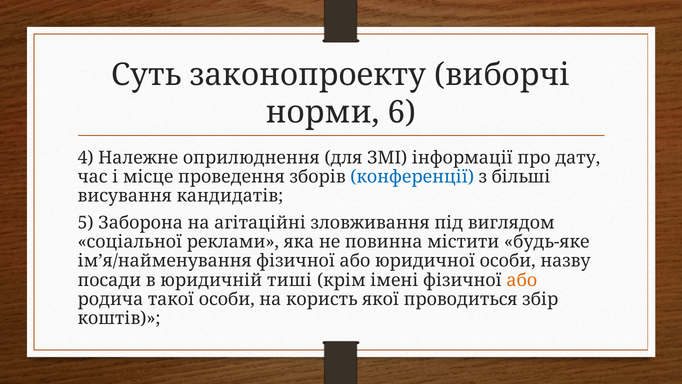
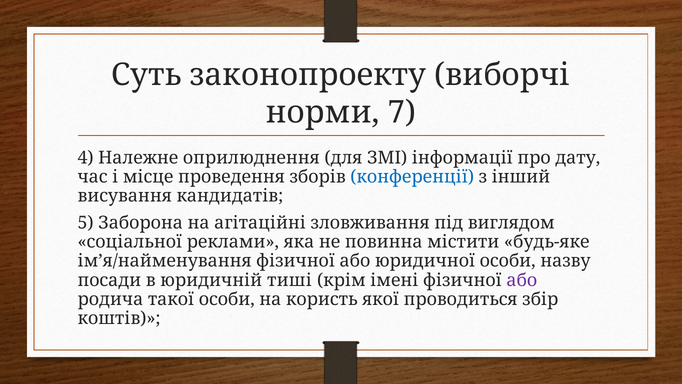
6: 6 -> 7
більші: більші -> інший
або at (522, 280) colour: orange -> purple
